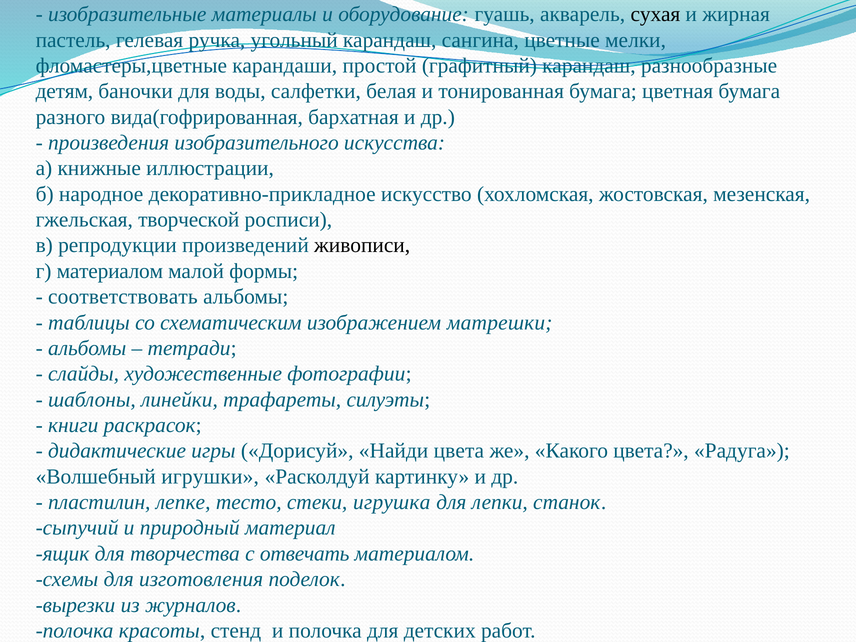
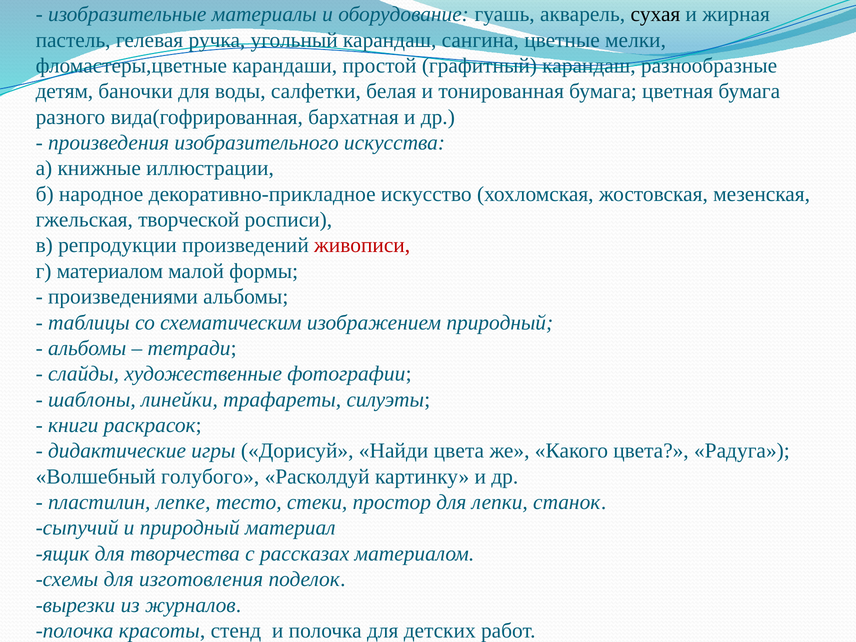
живописи colour: black -> red
соответствовать: соответствовать -> произведениями
изображением матрешки: матрешки -> природный
игрушки: игрушки -> голубого
игрушка: игрушка -> простор
отвечать: отвечать -> рассказах
